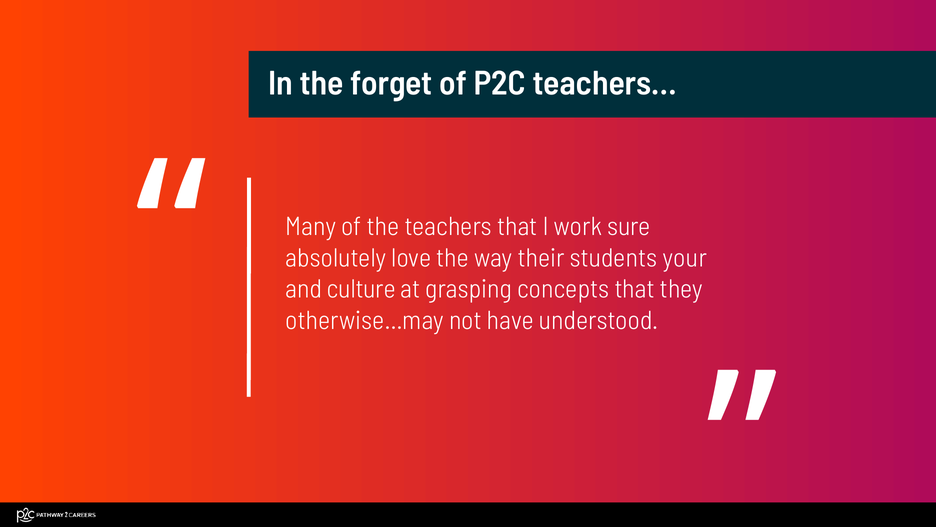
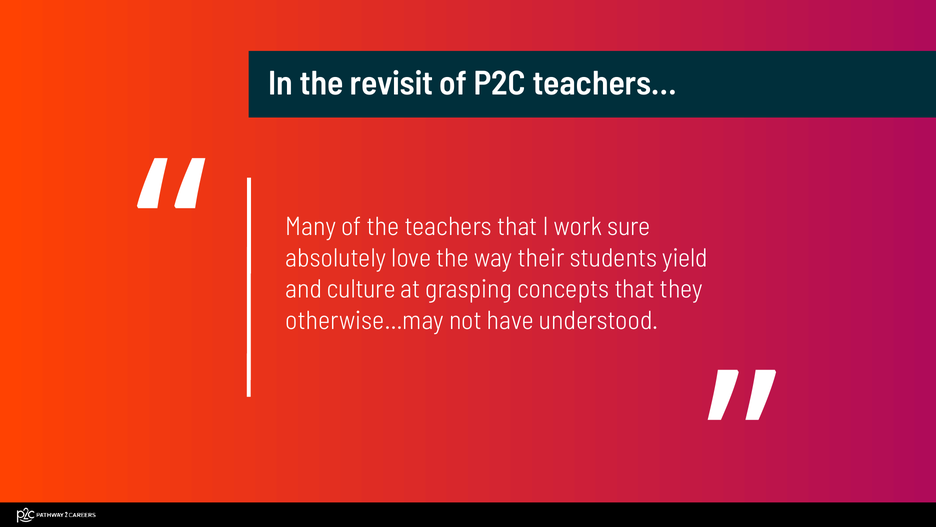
forget: forget -> revisit
your: your -> yield
